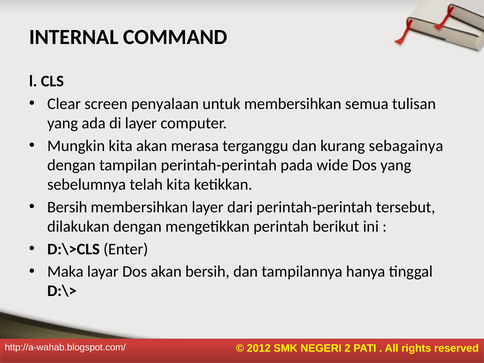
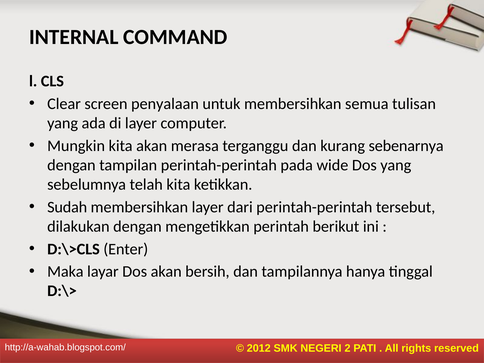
sebagainya: sebagainya -> sebenarnya
Bersih at (67, 207): Bersih -> Sudah
